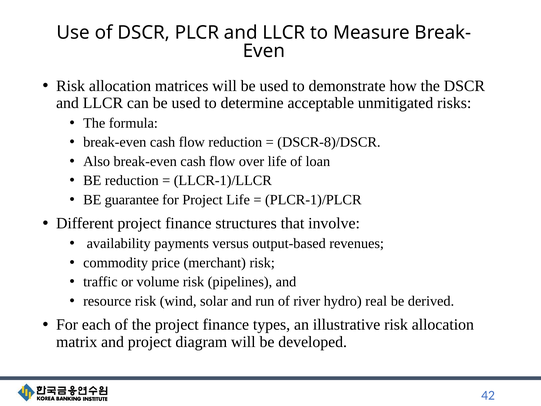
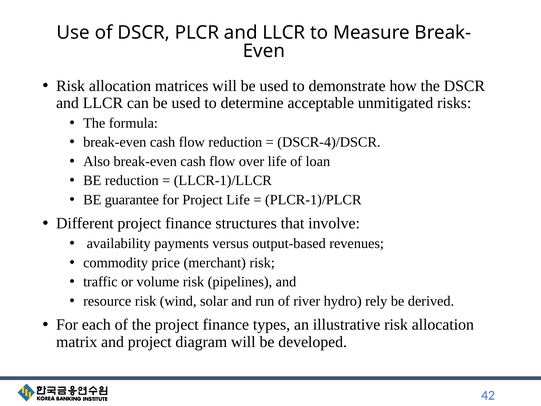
DSCR-8)/DSCR: DSCR-8)/DSCR -> DSCR-4)/DSCR
real: real -> rely
